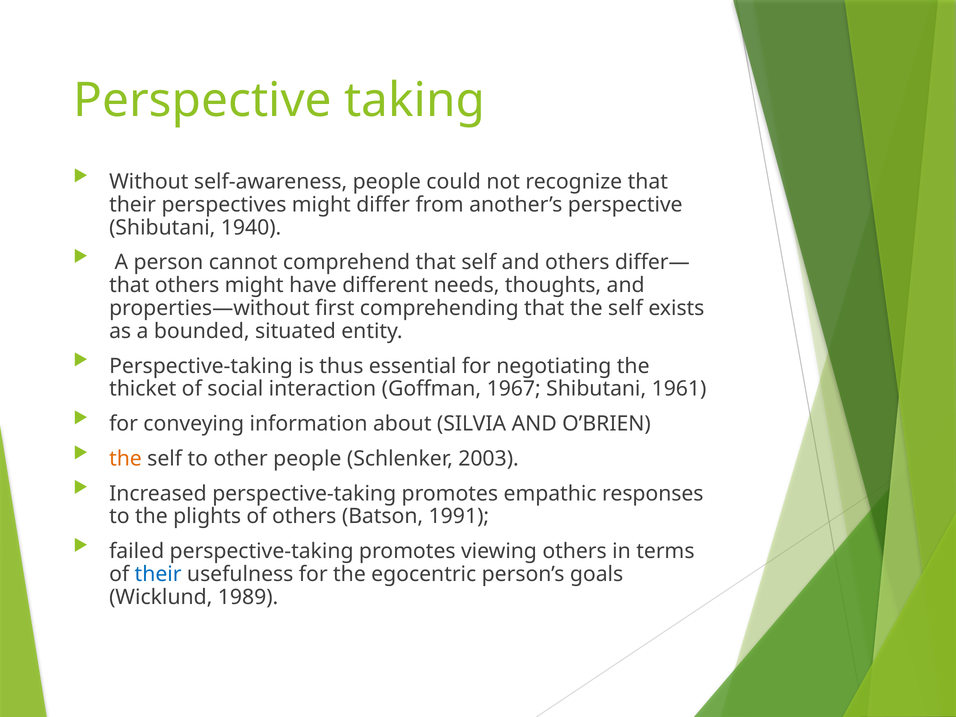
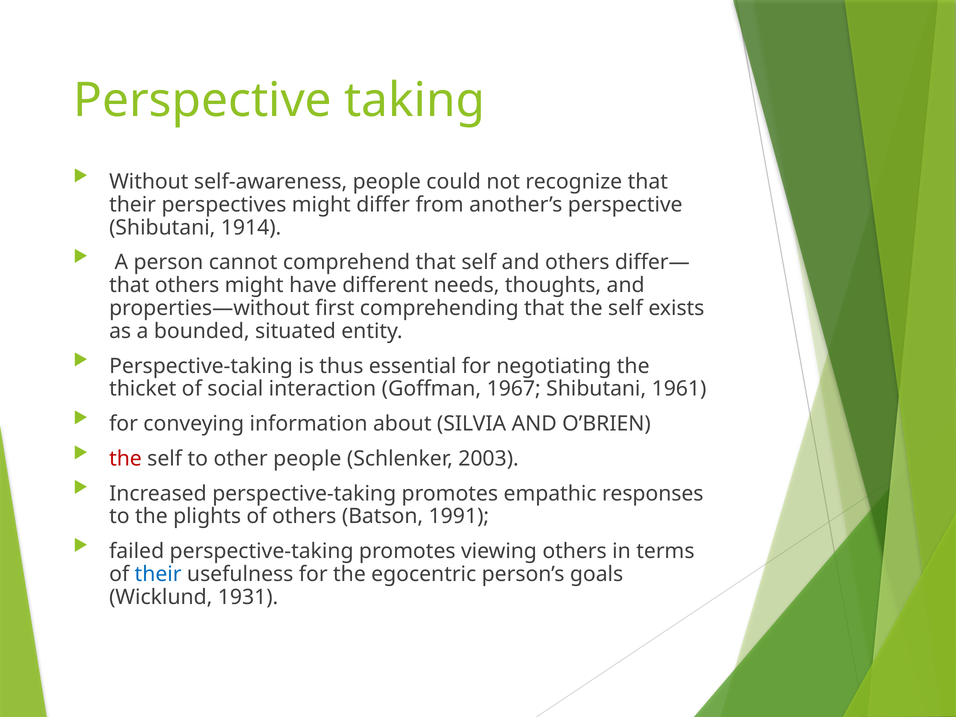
1940: 1940 -> 1914
the at (125, 459) colour: orange -> red
1989: 1989 -> 1931
